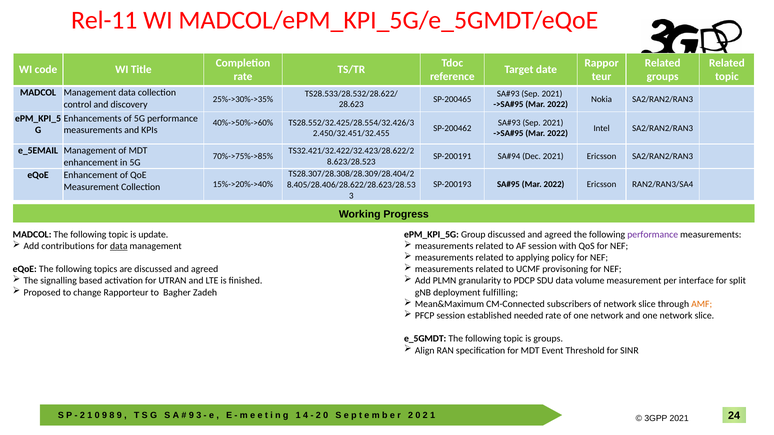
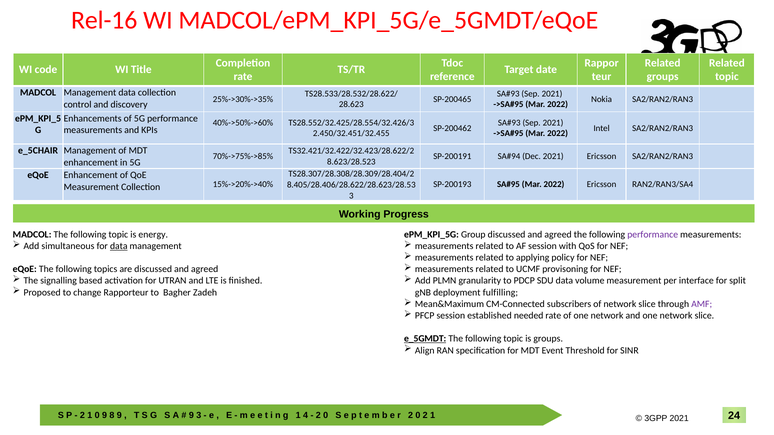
Rel-11: Rel-11 -> Rel-16
e_5EMAIL: e_5EMAIL -> e_5CHAIR
update: update -> energy
contributions: contributions -> simultaneous
AMF colour: orange -> purple
e_5GMDT underline: none -> present
